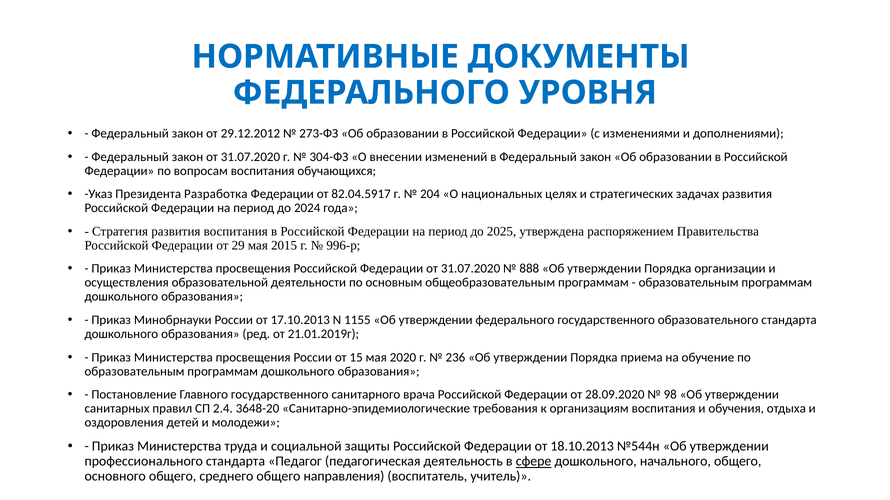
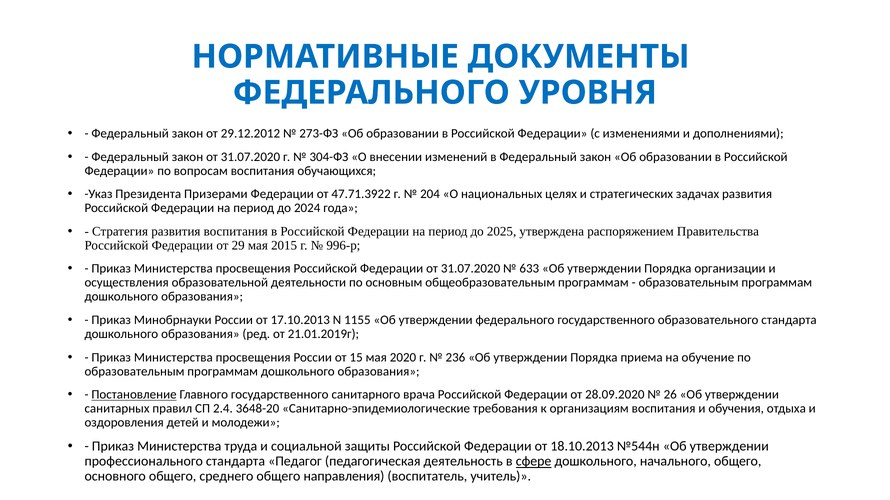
Разработка: Разработка -> Призерами
82.04.5917: 82.04.5917 -> 47.71.3922
888: 888 -> 633
Постановление underline: none -> present
98: 98 -> 26
